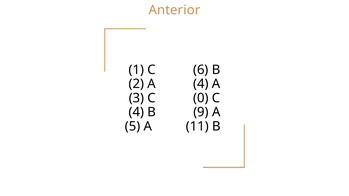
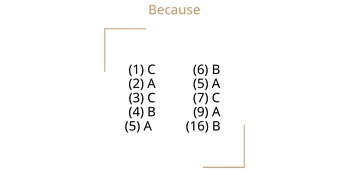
Anterior: Anterior -> Because
2 A 4: 4 -> 5
0: 0 -> 7
11: 11 -> 16
